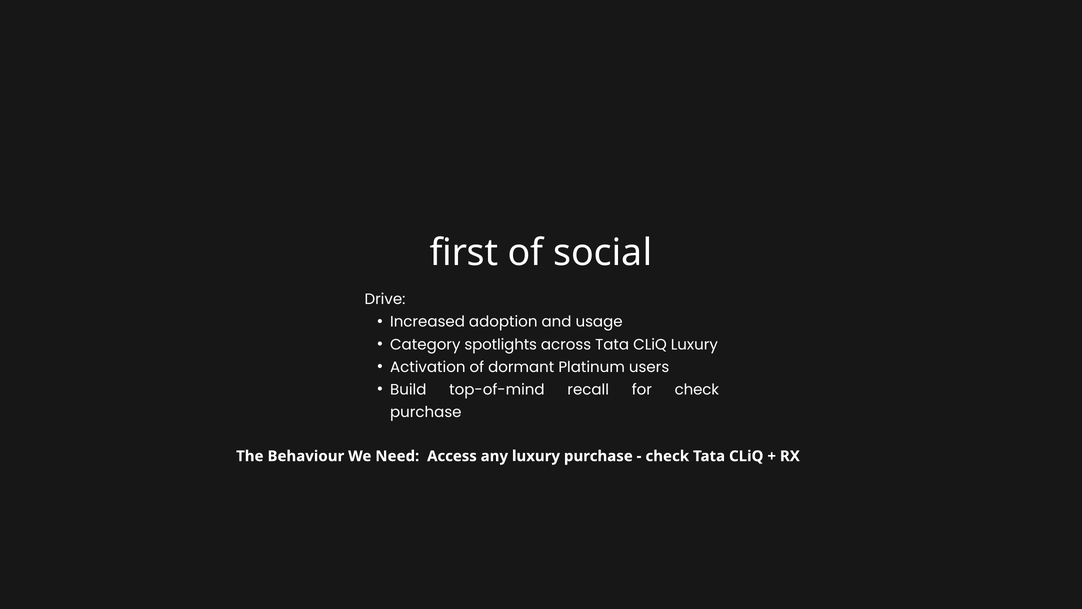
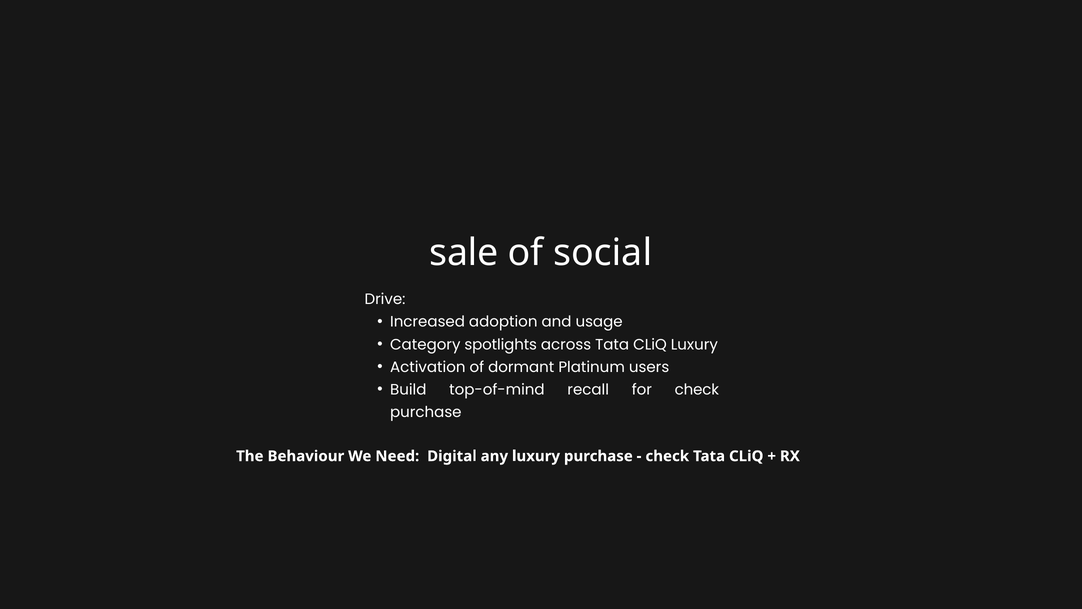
first: first -> sale
Access: Access -> Digital
